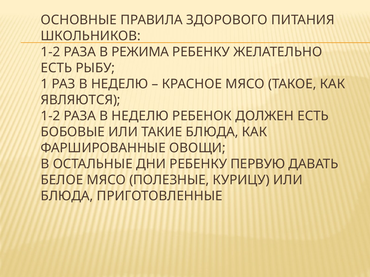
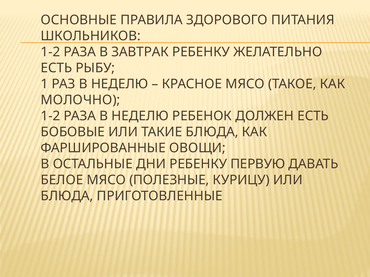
РЕЖИМА: РЕЖИМА -> ЗАВТРАК
ЯВЛЯЮТСЯ: ЯВЛЯЮТСЯ -> МОЛОЧНО
